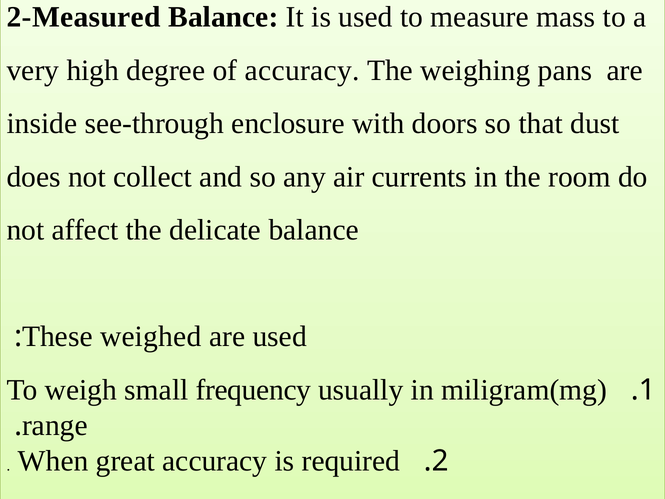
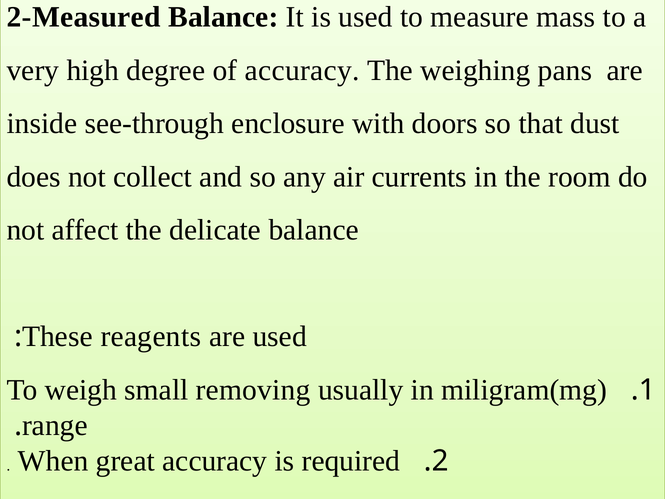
weighed: weighed -> reagents
frequency: frequency -> removing
